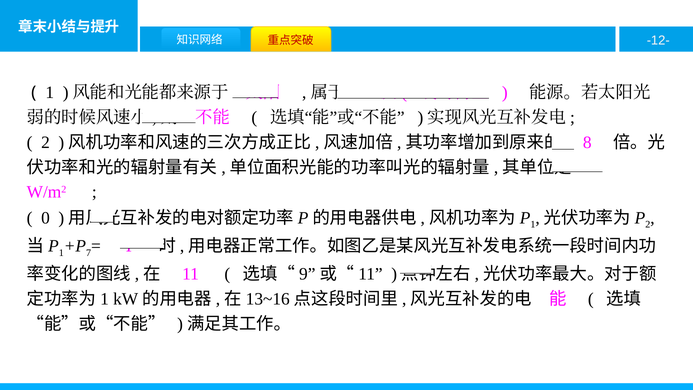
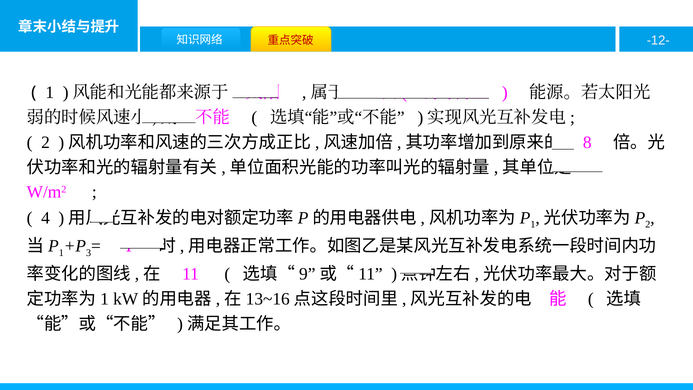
0: 0 -> 4
7: 7 -> 3
